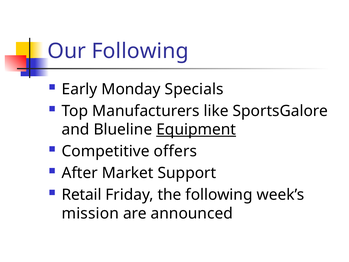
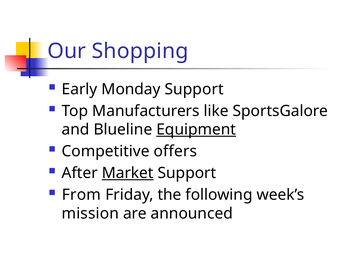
Our Following: Following -> Shopping
Monday Specials: Specials -> Support
Market underline: none -> present
Retail: Retail -> From
